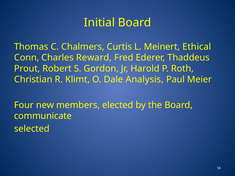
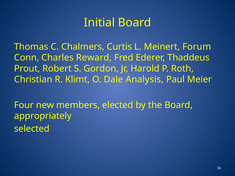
Ethical: Ethical -> Forum
communicate: communicate -> appropriately
